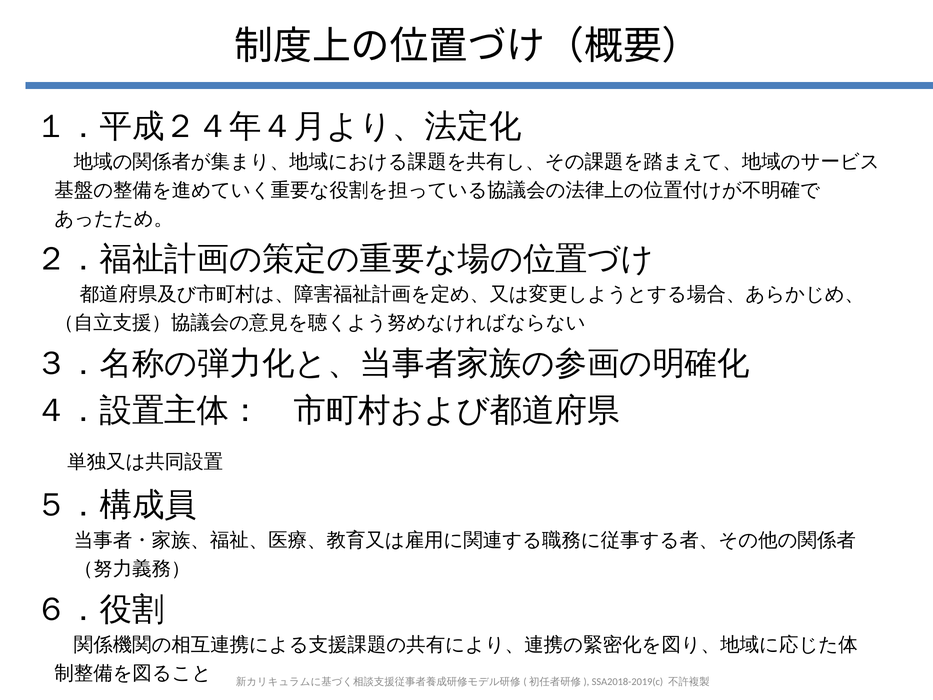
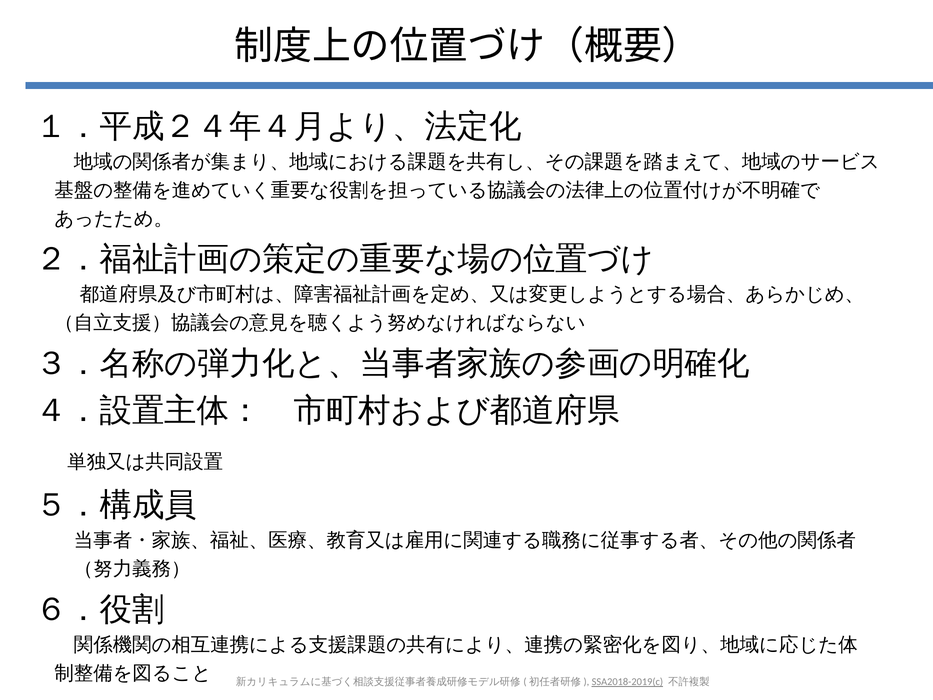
SSA2018-2019(c underline: none -> present
